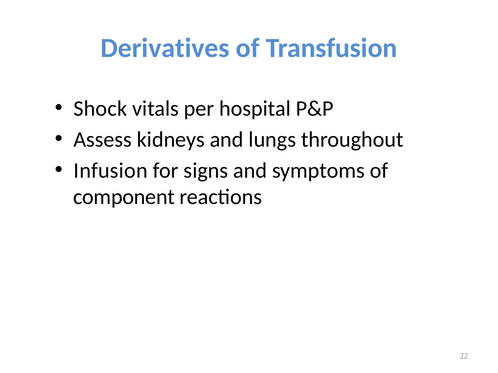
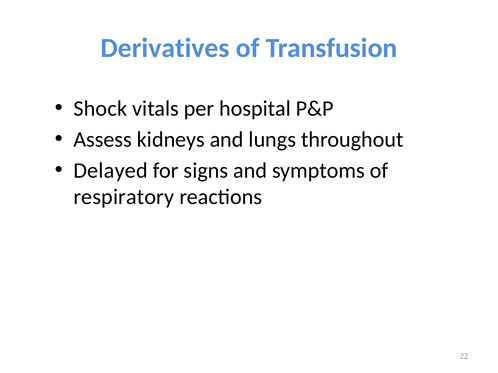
Infusion: Infusion -> Delayed
component: component -> respiratory
